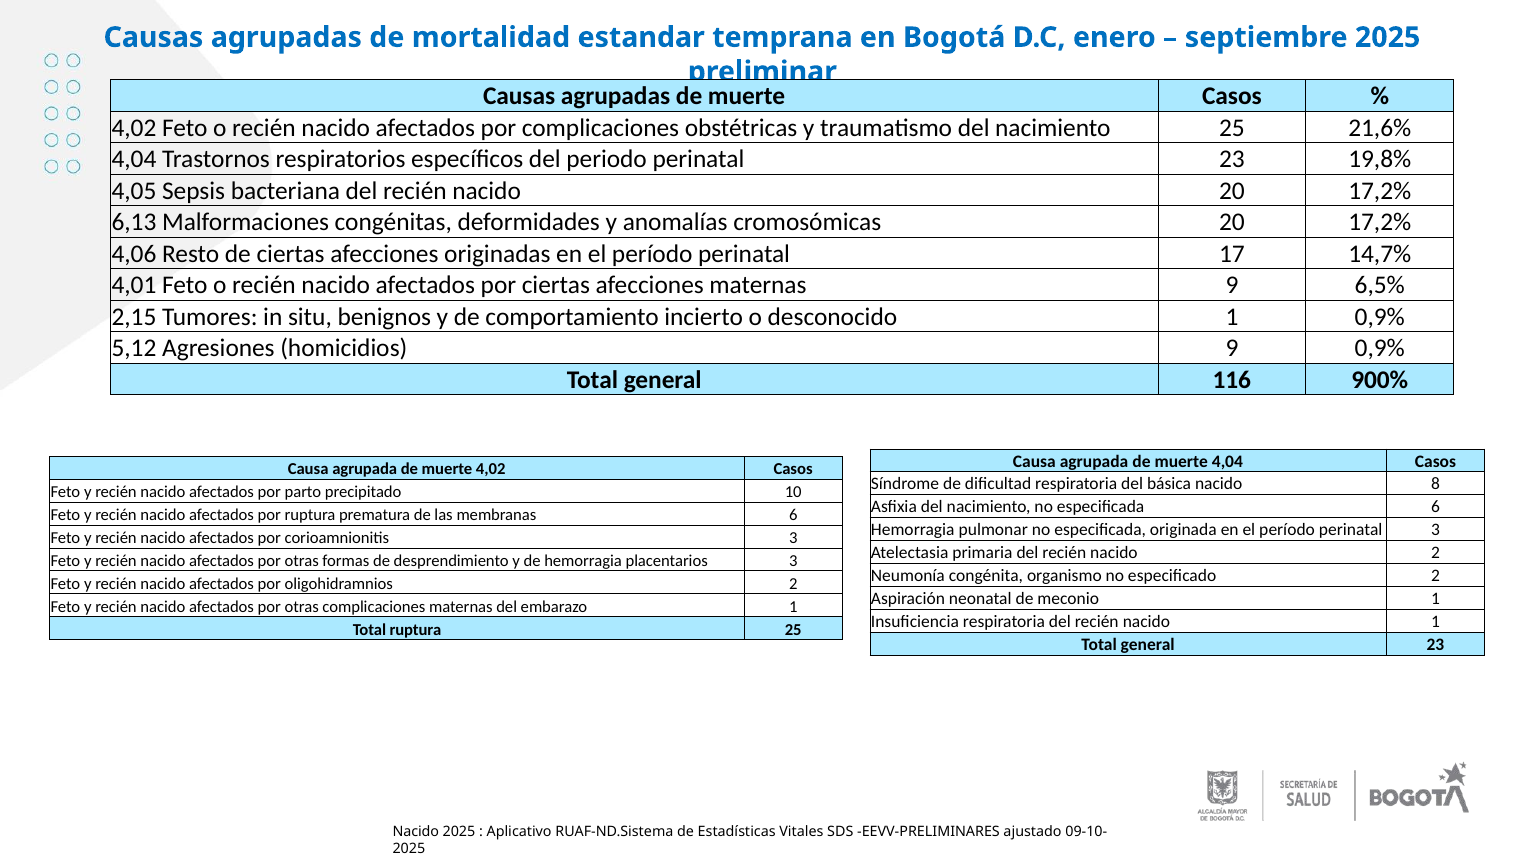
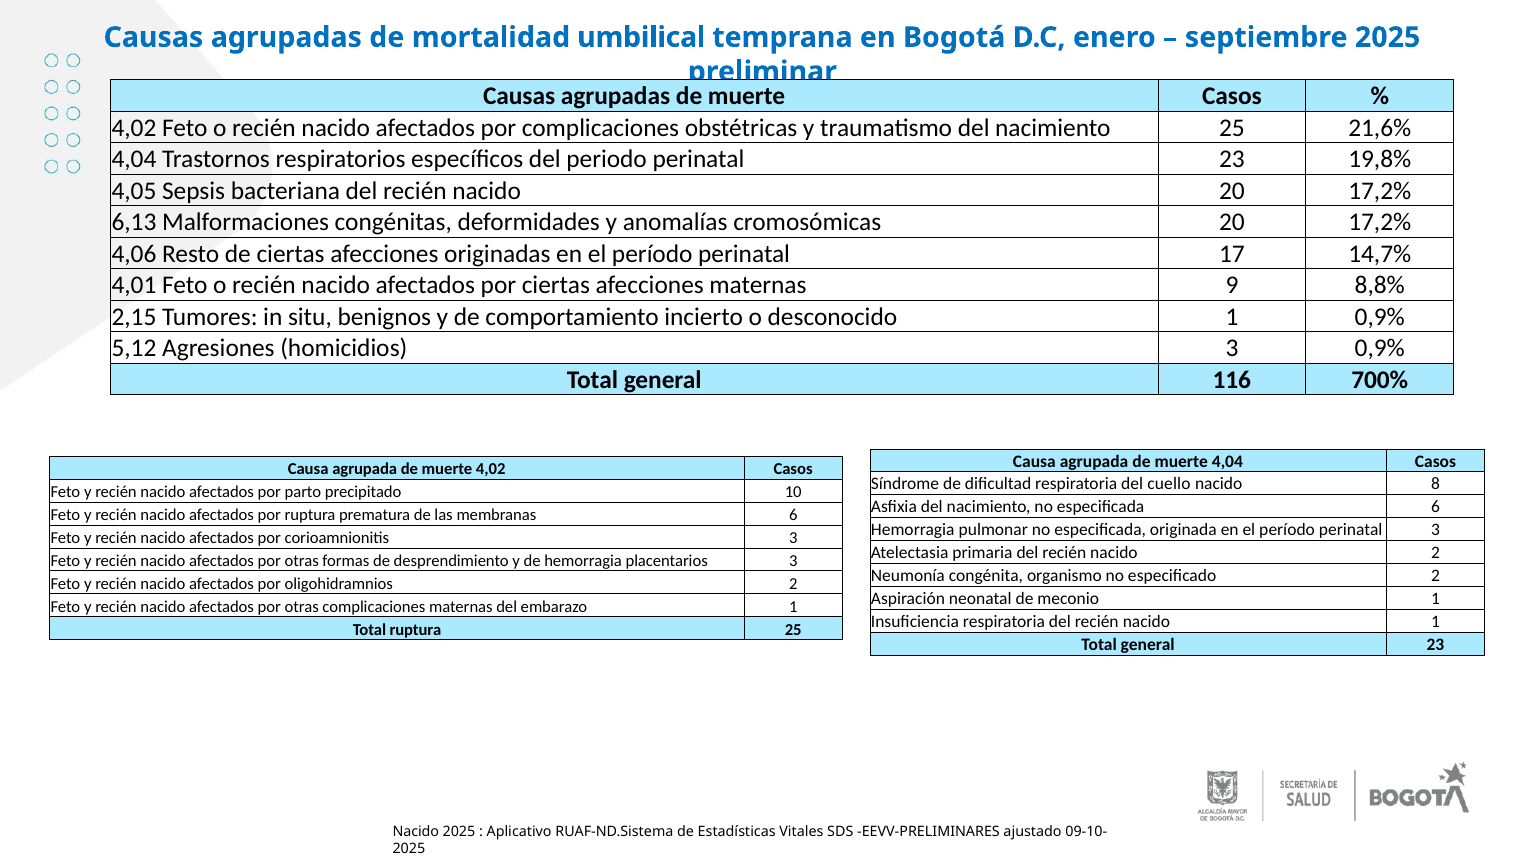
estandar: estandar -> umbilical
6,5%: 6,5% -> 8,8%
homicidios 9: 9 -> 3
900%: 900% -> 700%
básica: básica -> cuello
